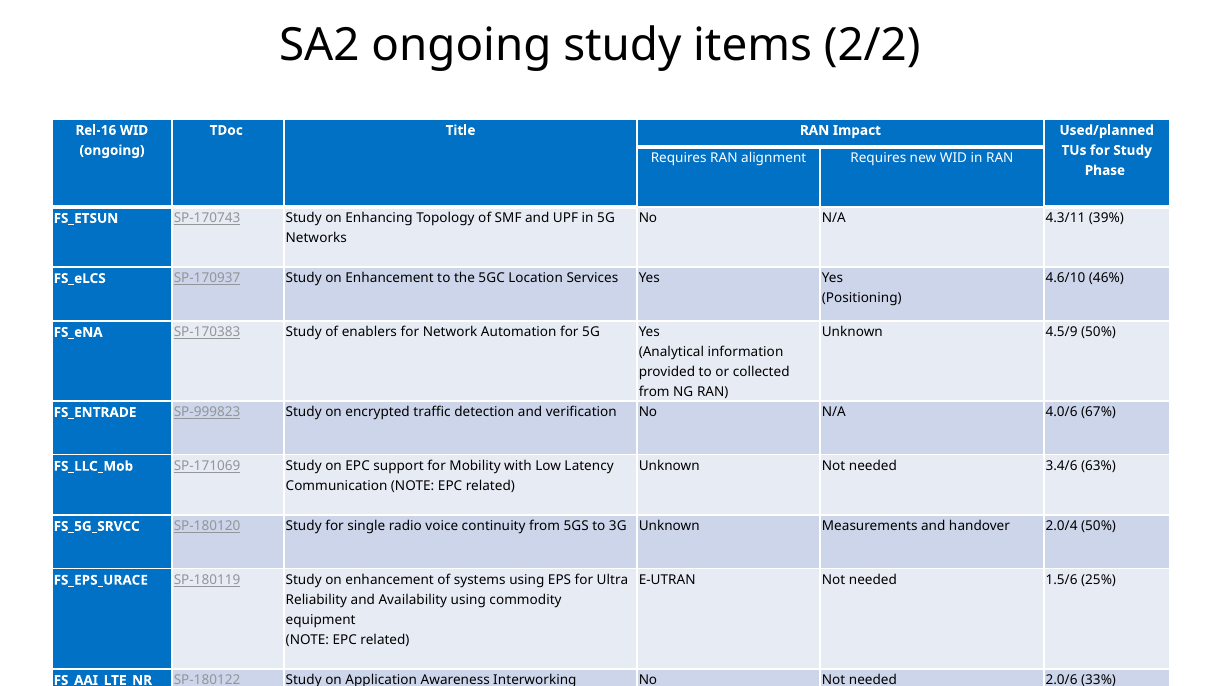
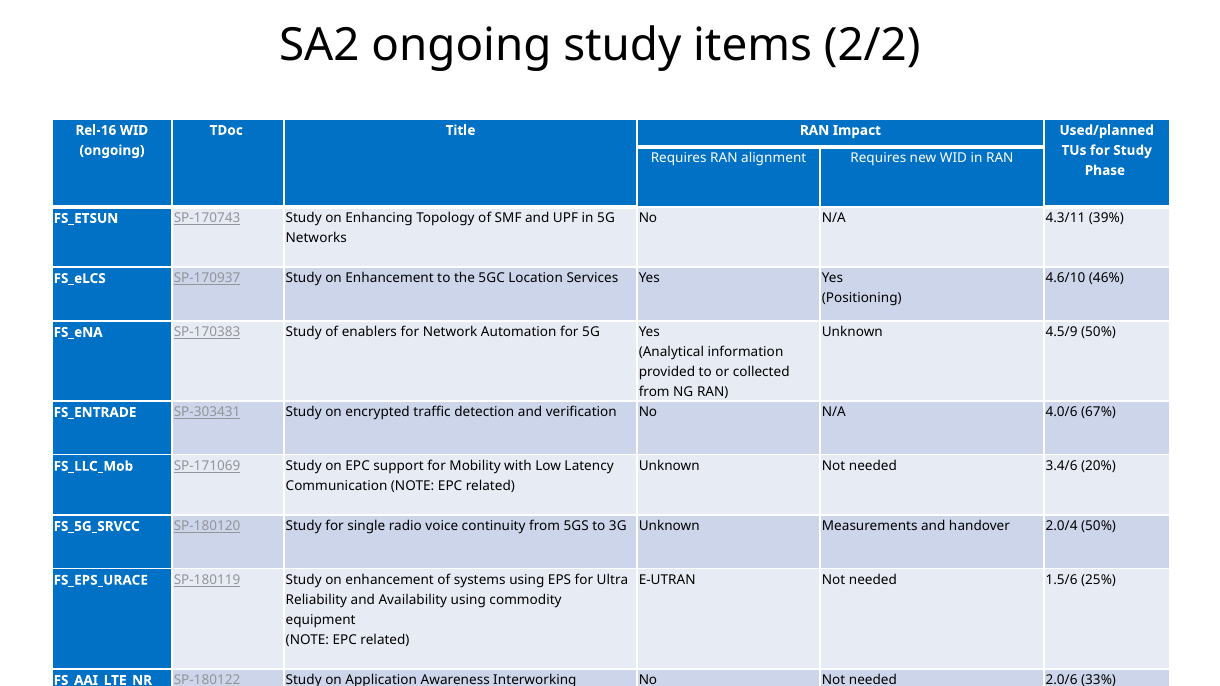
SP-999823: SP-999823 -> SP-303431
63%: 63% -> 20%
